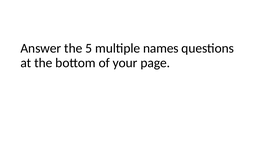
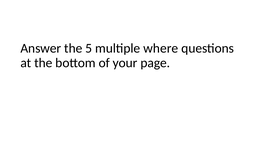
names: names -> where
